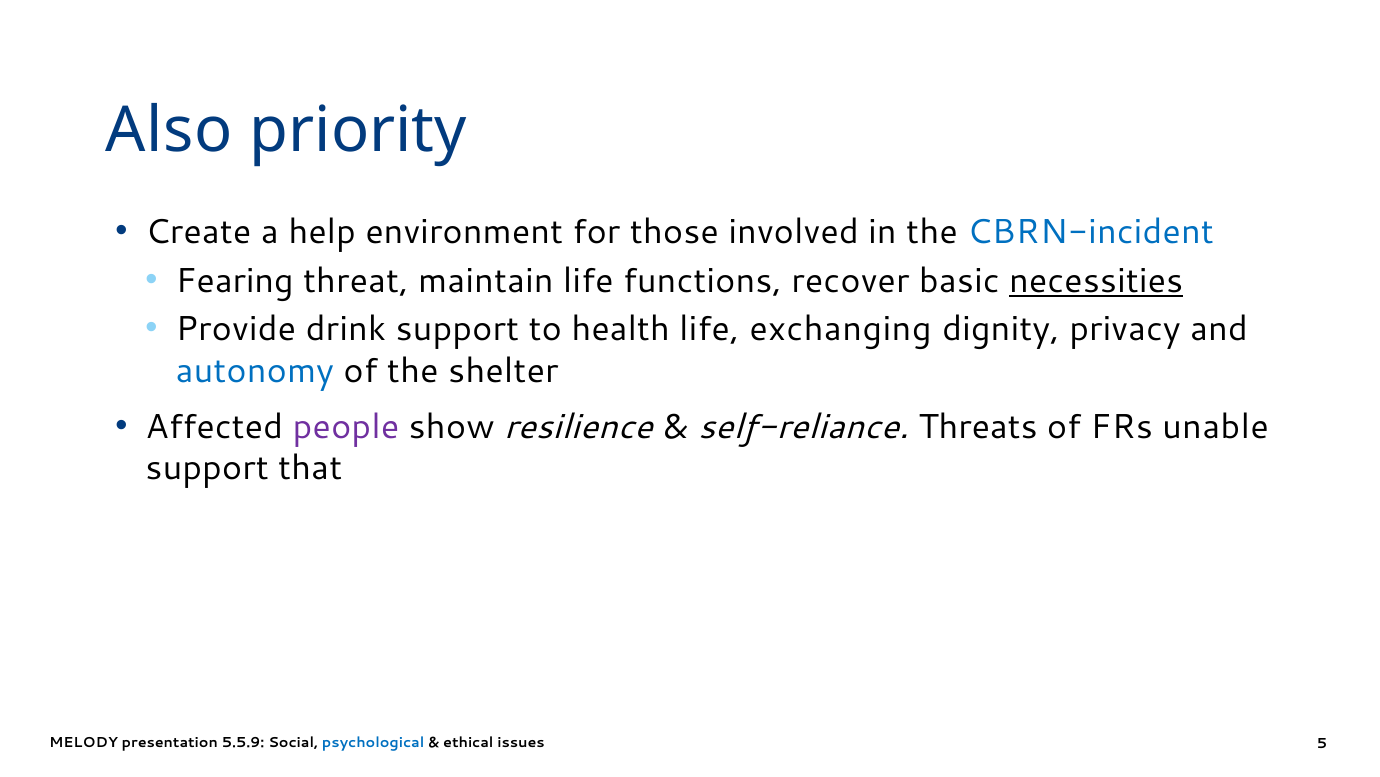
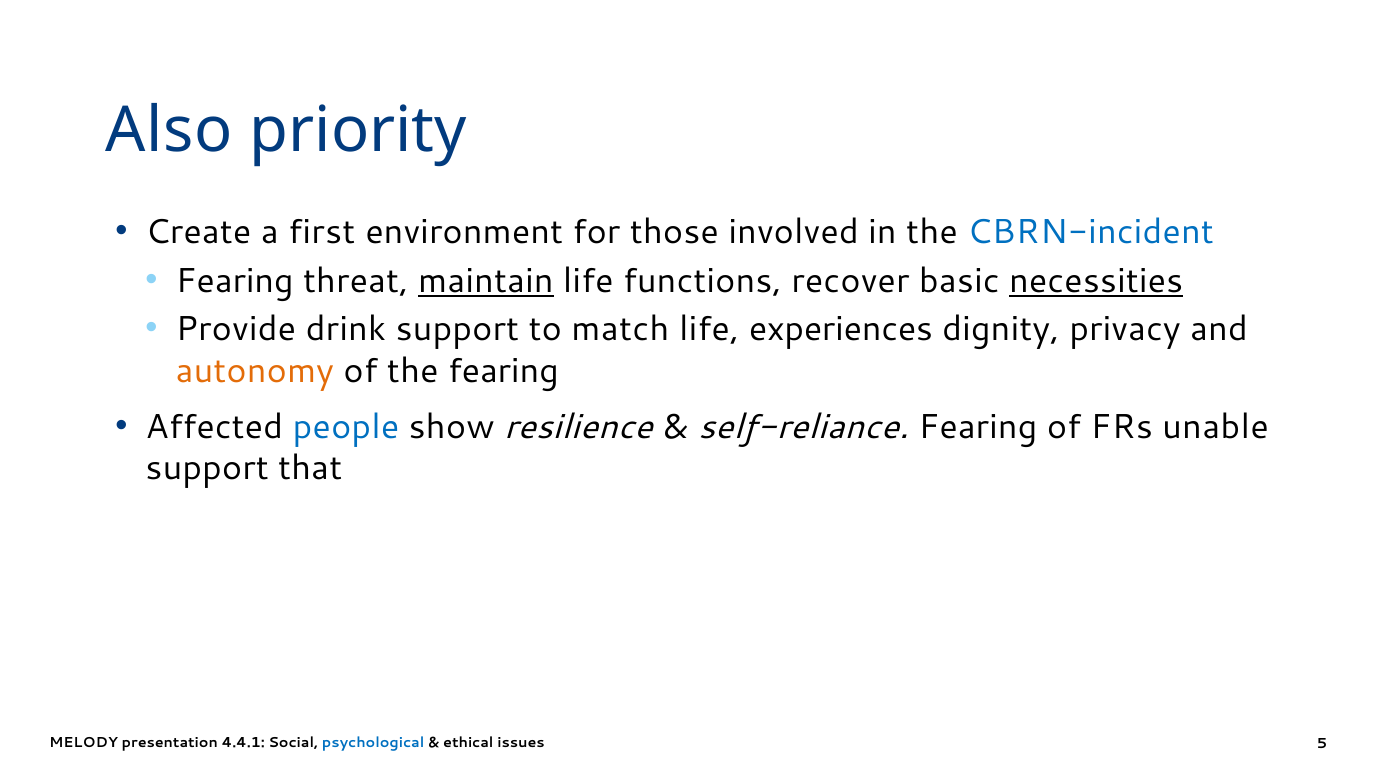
help: help -> first
maintain underline: none -> present
health: health -> match
exchanging: exchanging -> experiences
autonomy colour: blue -> orange
the shelter: shelter -> fearing
people colour: purple -> blue
self-reliance Threats: Threats -> Fearing
5.5.9: 5.5.9 -> 4.4.1
